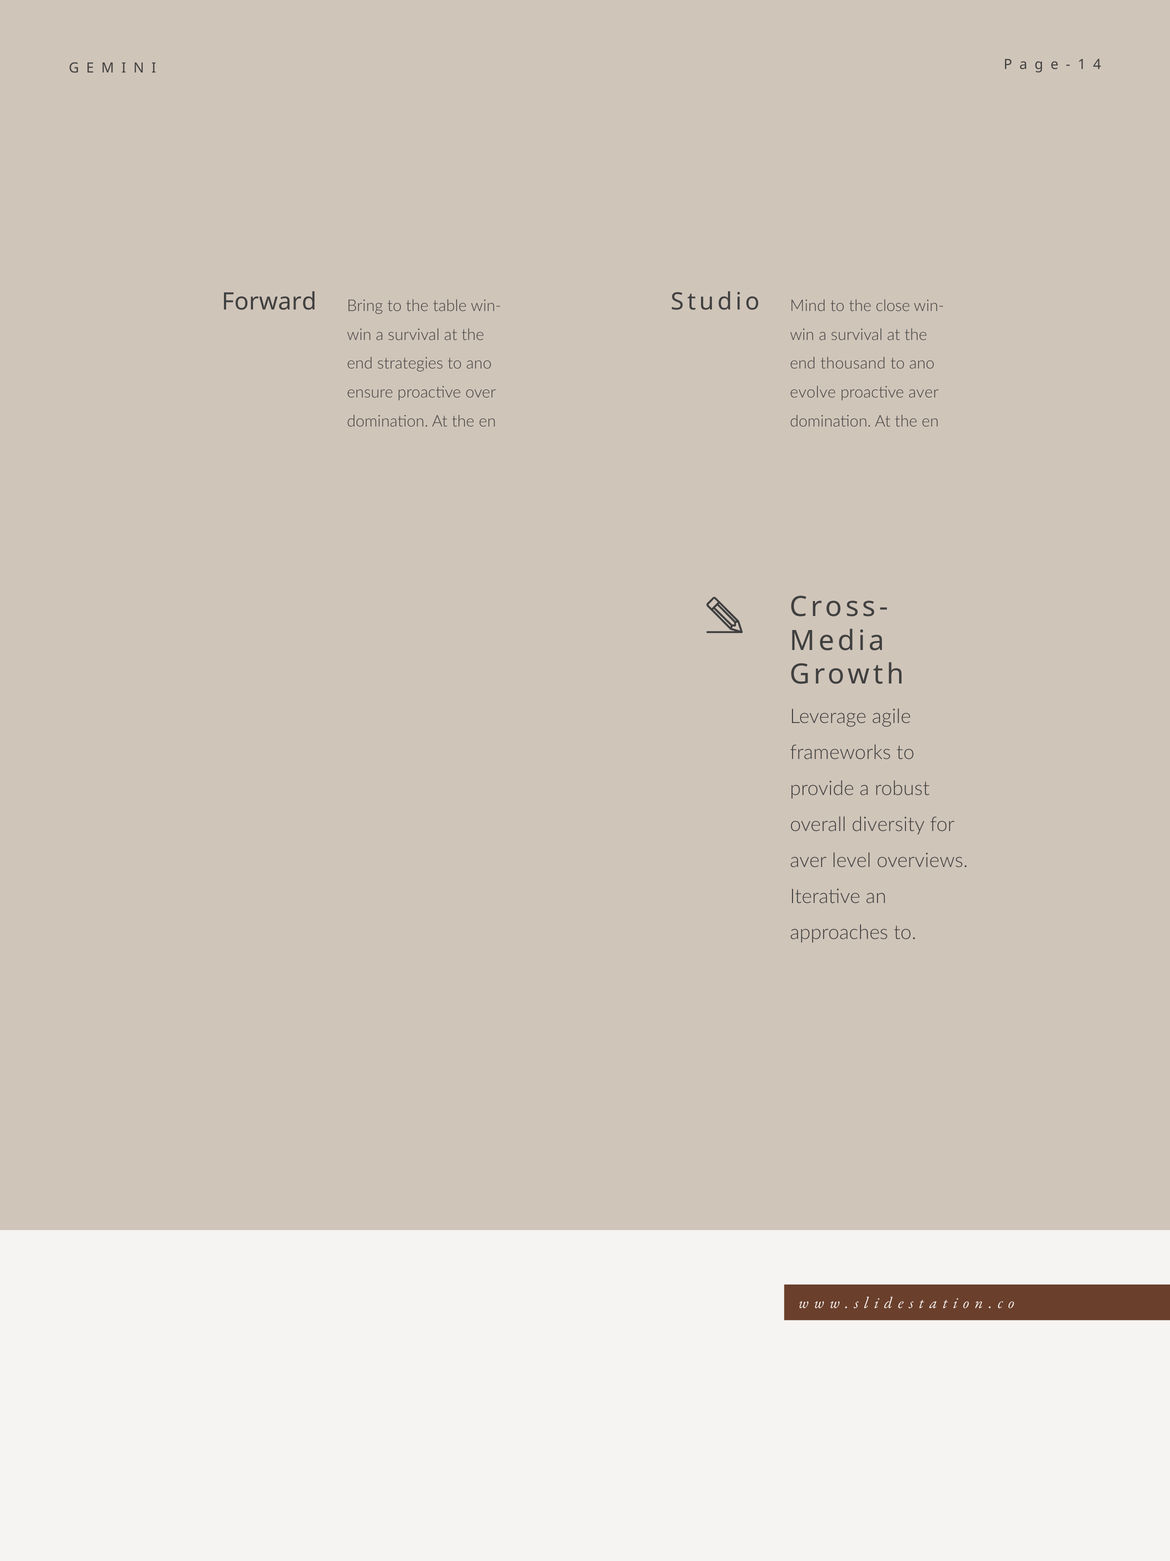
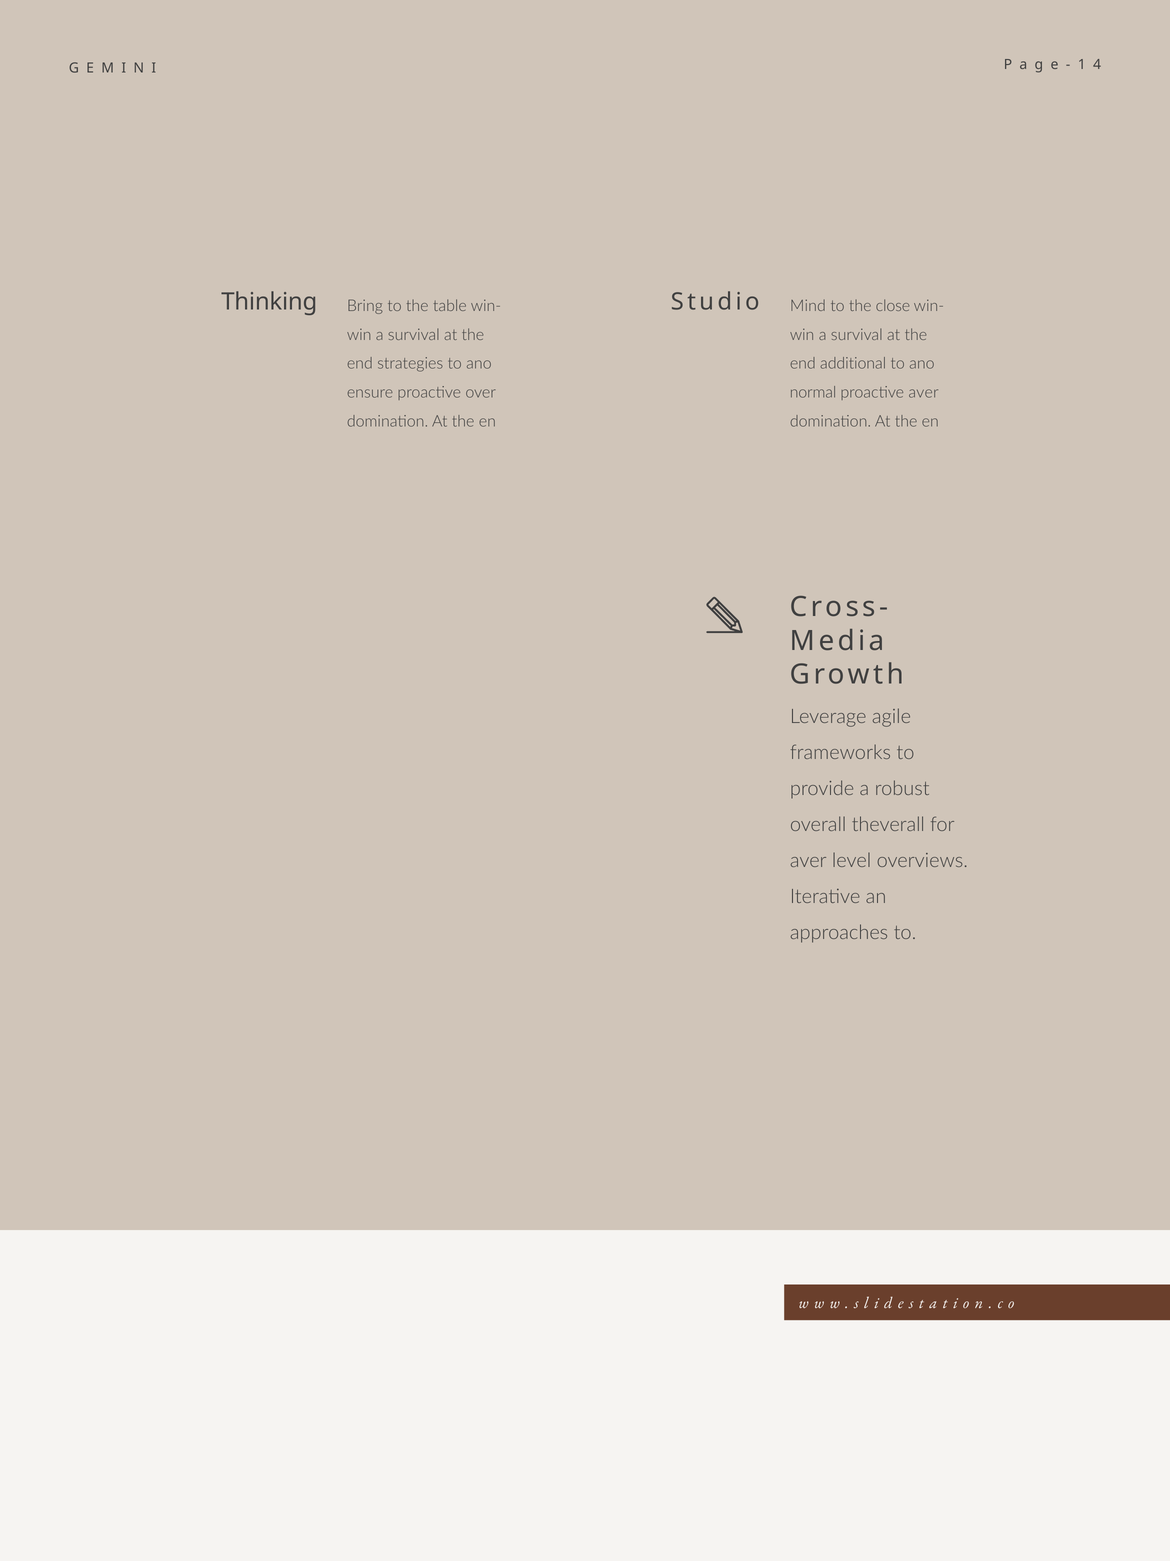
Forward: Forward -> Thinking
thousand: thousand -> additional
evolve: evolve -> normal
diversity: diversity -> theverall
